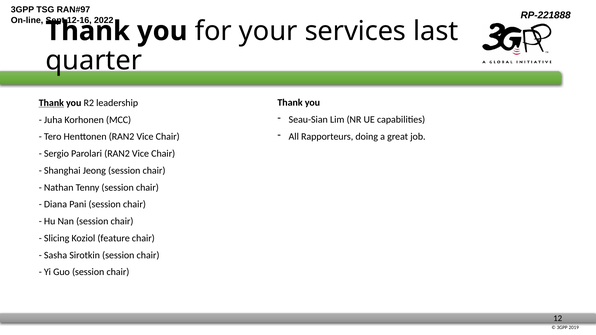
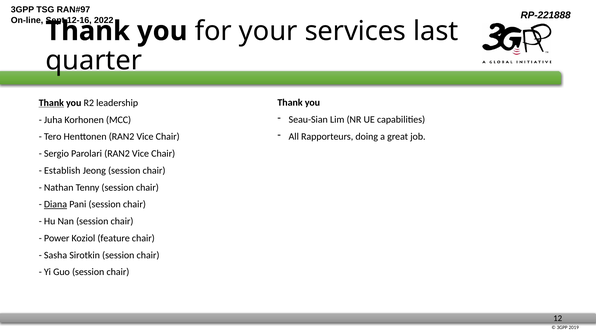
Shanghai: Shanghai -> Establish
Diana underline: none -> present
Slicing: Slicing -> Power
